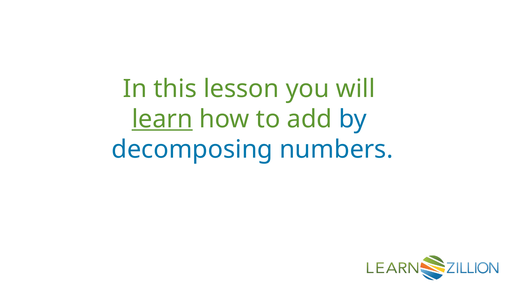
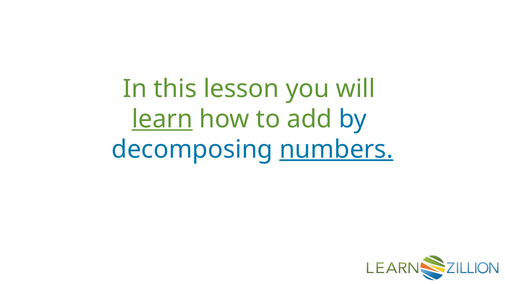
numbers underline: none -> present
